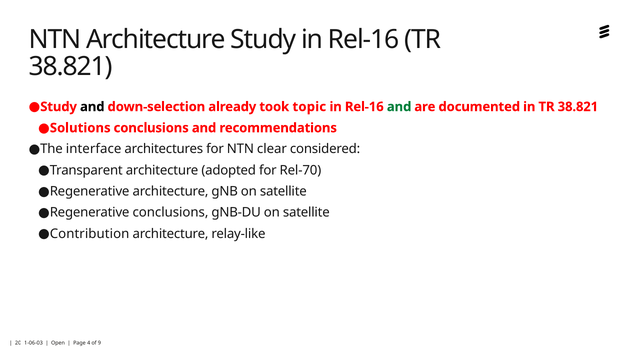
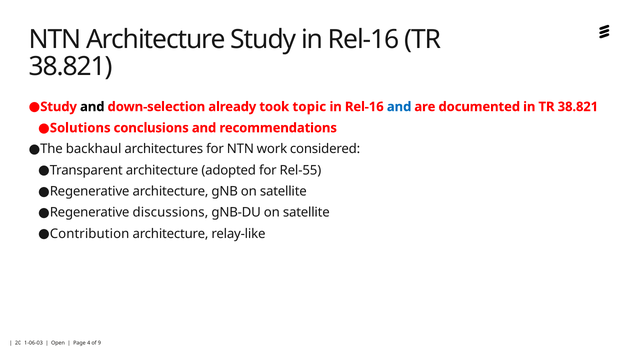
and at (399, 107) colour: green -> blue
interface: interface -> backhaul
clear: clear -> work
Rel-70: Rel-70 -> Rel-55
Regenerative conclusions: conclusions -> discussions
